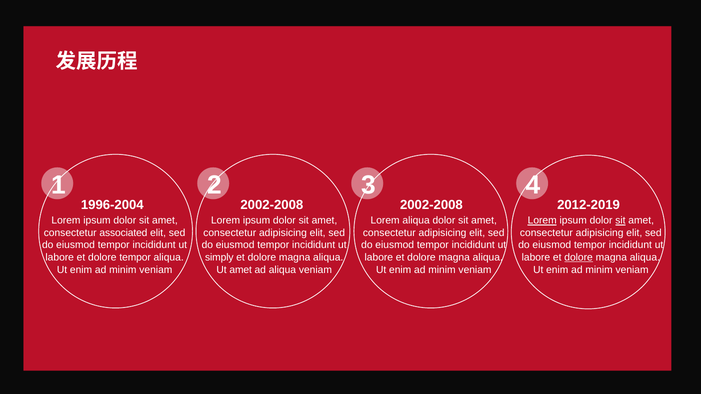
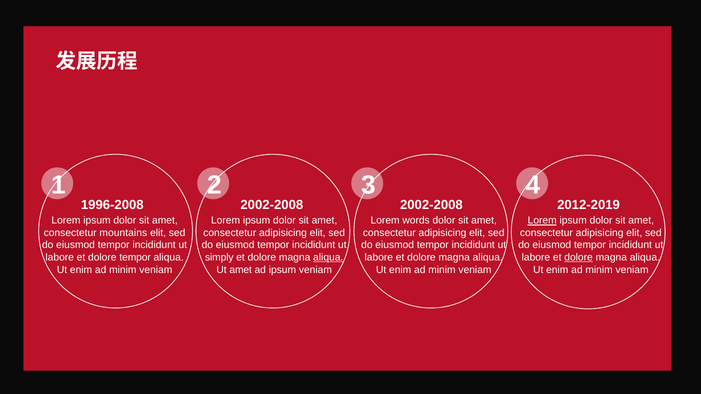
1996-2004: 1996-2004 -> 1996-2008
Lorem aliqua: aliqua -> words
sit at (620, 221) underline: present -> none
associated: associated -> mountains
aliqua at (328, 258) underline: none -> present
ad aliqua: aliqua -> ipsum
